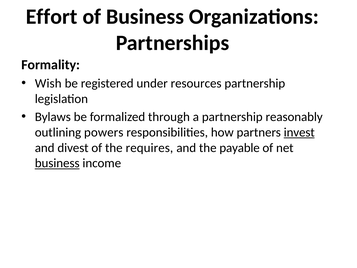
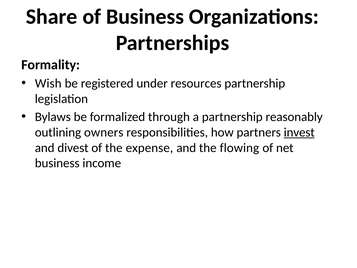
Effort: Effort -> Share
powers: powers -> owners
requires: requires -> expense
payable: payable -> flowing
business at (57, 163) underline: present -> none
